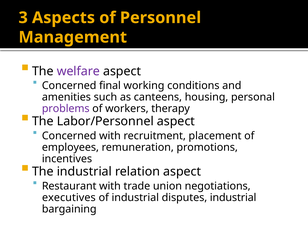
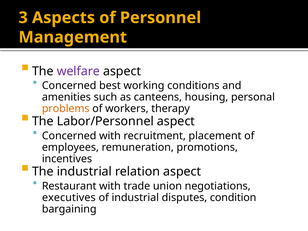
final: final -> best
problems colour: purple -> orange
disputes industrial: industrial -> condition
